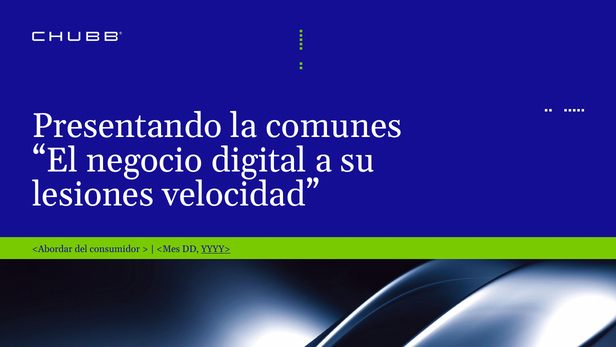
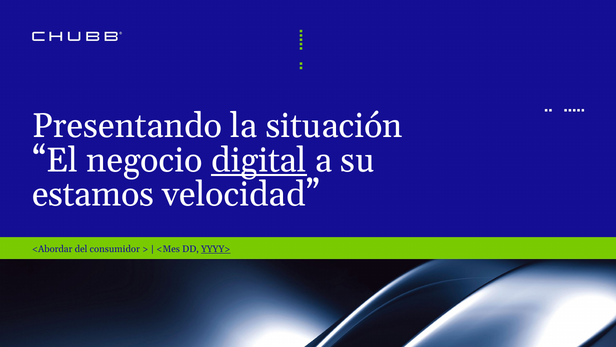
comunes: comunes -> situación
digital underline: none -> present
lesiones: lesiones -> estamos
